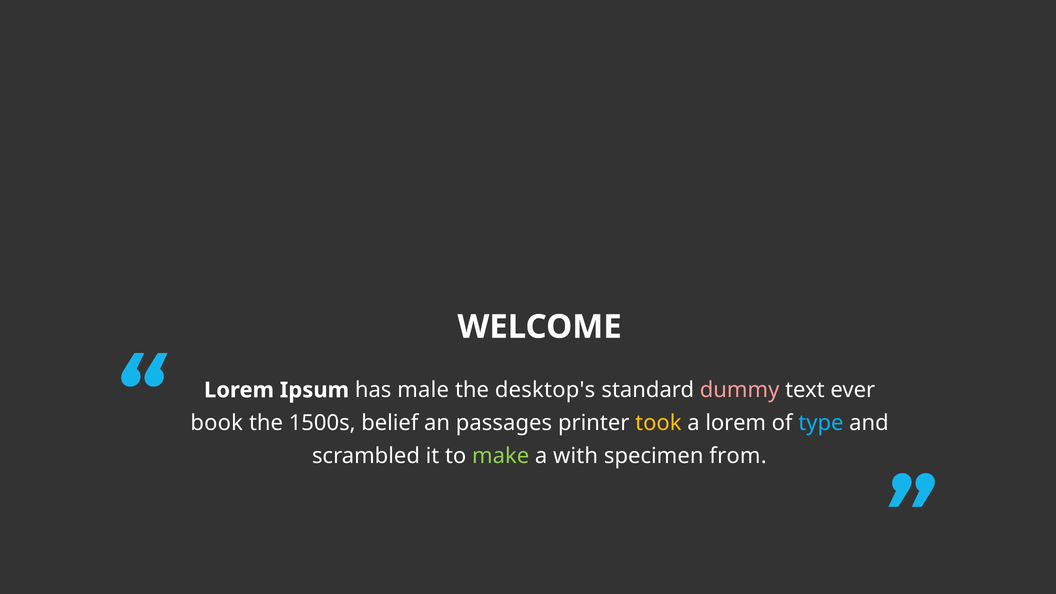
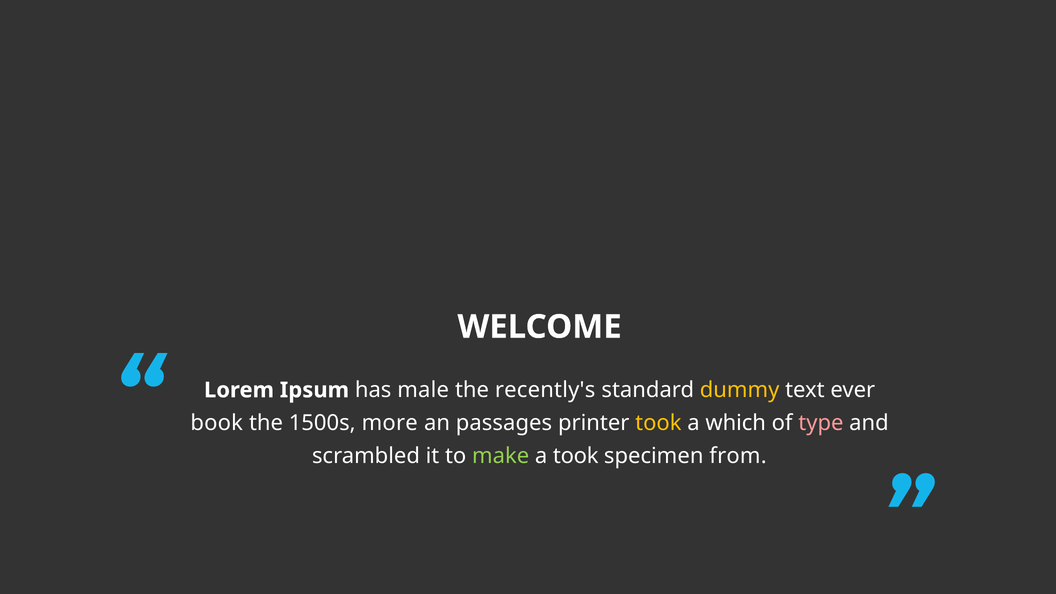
desktop's: desktop's -> recently's
dummy colour: pink -> yellow
belief: belief -> more
a lorem: lorem -> which
type colour: light blue -> pink
a with: with -> took
